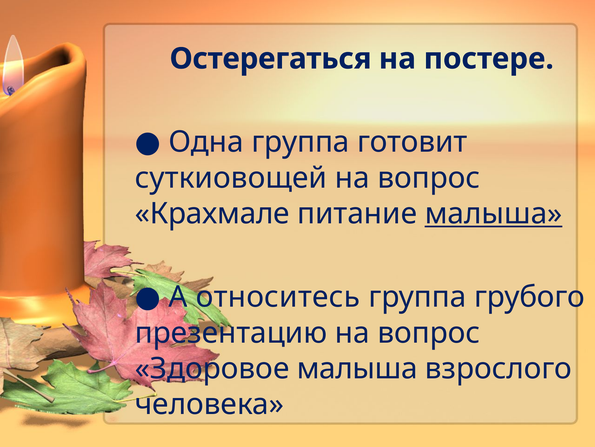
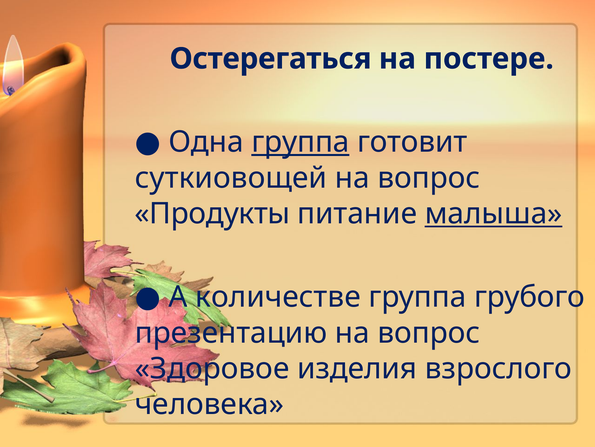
группа at (300, 142) underline: none -> present
Крахмале: Крахмале -> Продукты
относитесь: относитесь -> количестве
Здоровое малыша: малыша -> изделия
